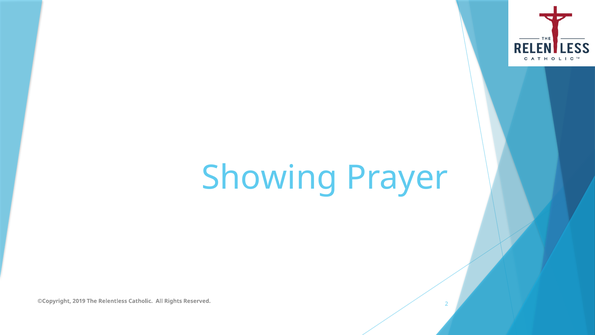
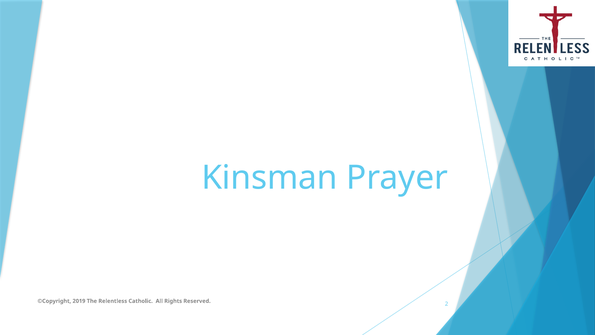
Showing: Showing -> Kinsman
